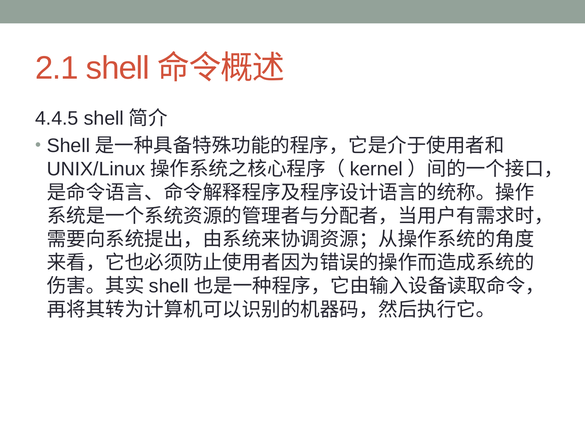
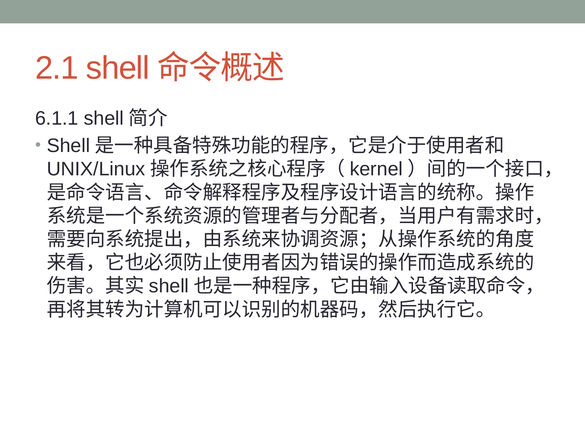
4.4.5: 4.4.5 -> 6.1.1
